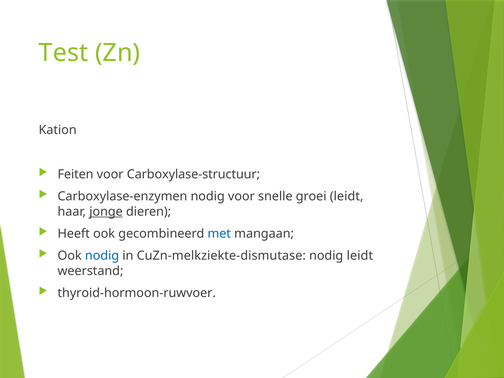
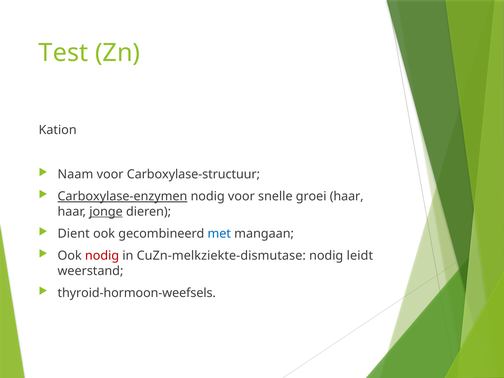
Feiten: Feiten -> Naam
Carboxylase-enzymen underline: none -> present
groei leidt: leidt -> haar
Heeft: Heeft -> Dient
nodig at (102, 256) colour: blue -> red
thyroid-hormoon-ruwvoer: thyroid-hormoon-ruwvoer -> thyroid-hormoon-weefsels
